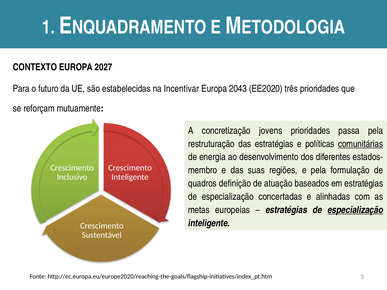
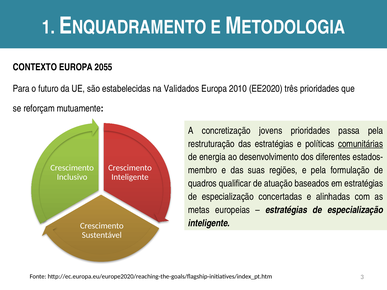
2027: 2027 -> 2055
Incentivar: Incentivar -> Validados
2043: 2043 -> 2010
definição: definição -> qualificar
especialização at (355, 210) underline: present -> none
